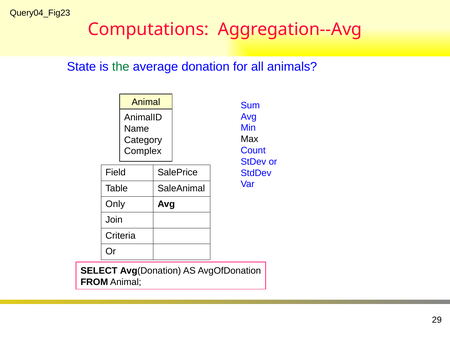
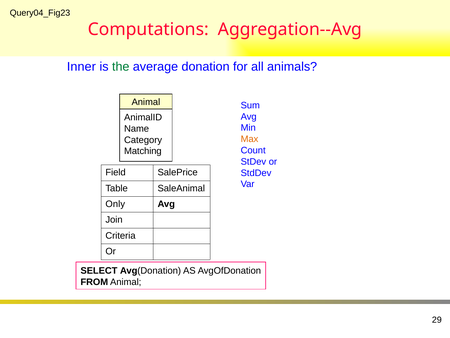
State: State -> Inner
Max colour: black -> orange
Complex: Complex -> Matching
